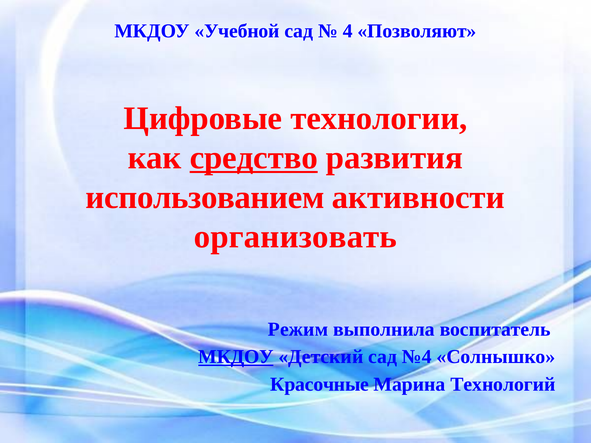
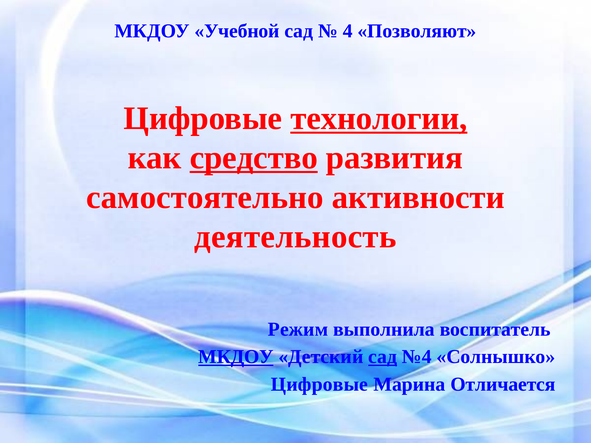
технологии underline: none -> present
использованием: использованием -> самостоятельно
организовать: организовать -> деятельность
сад at (383, 357) underline: none -> present
Красочные at (320, 385): Красочные -> Цифровые
Технологий: Технологий -> Отличается
